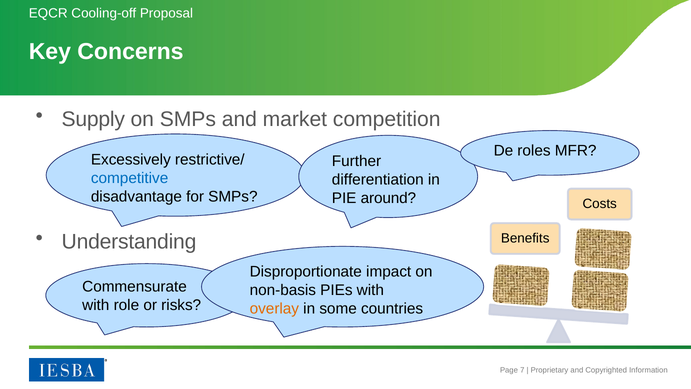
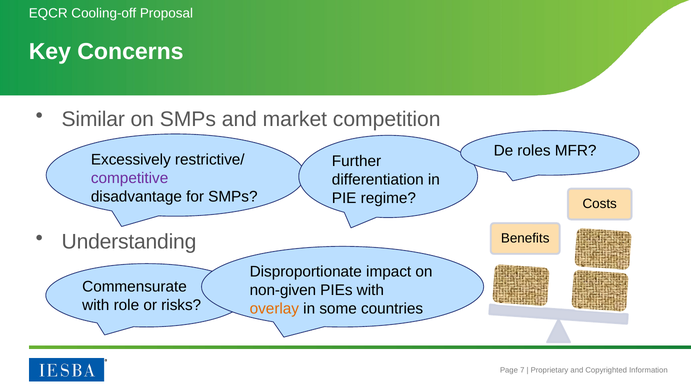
Supply: Supply -> Similar
competitive colour: blue -> purple
around: around -> regime
non-basis: non-basis -> non-given
